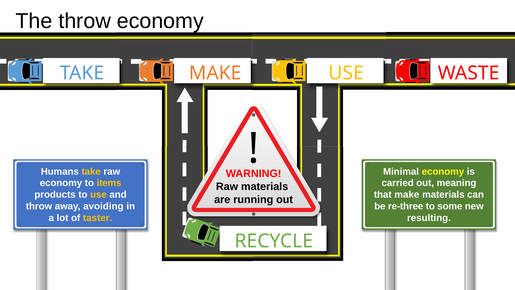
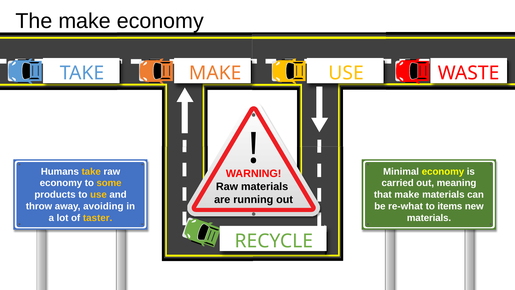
The throw: throw -> make
items: items -> some
re-three: re-three -> re-what
some: some -> items
resulting at (429, 218): resulting -> materials
